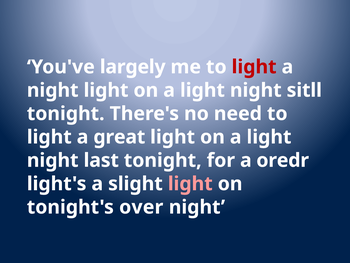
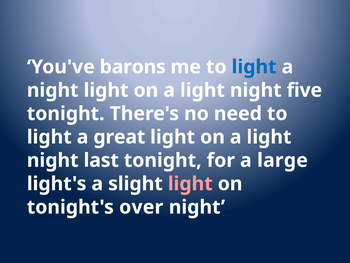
largely: largely -> barons
light at (254, 67) colour: red -> blue
sitll: sitll -> five
oredr: oredr -> large
